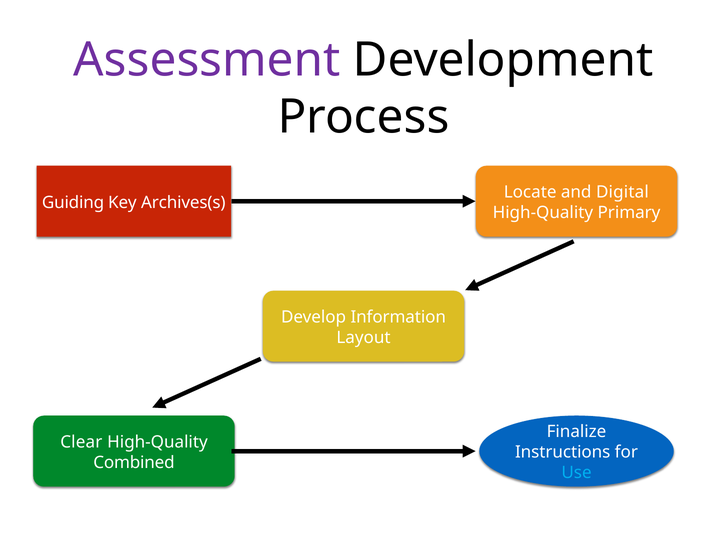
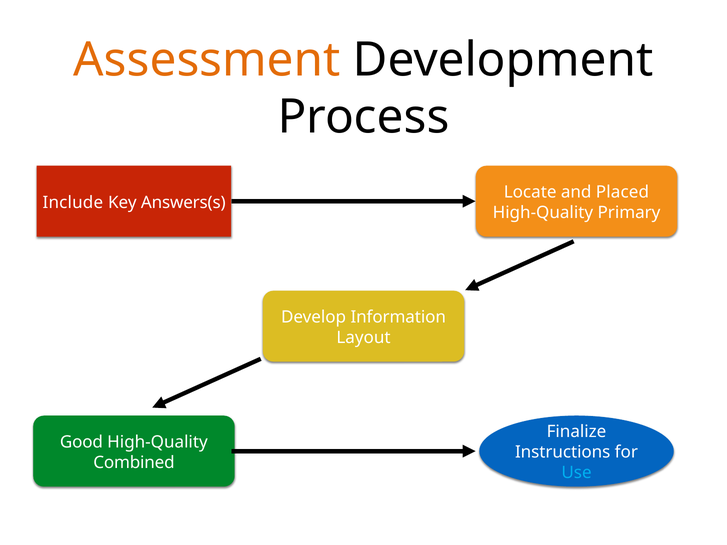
Assessment colour: purple -> orange
Digital: Digital -> Placed
Guiding: Guiding -> Include
Archives(s: Archives(s -> Answers(s
Clear: Clear -> Good
